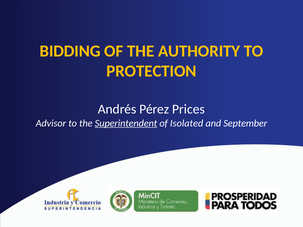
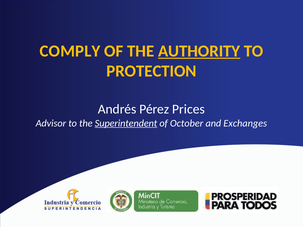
BIDDING: BIDDING -> COMPLY
AUTHORITY underline: none -> present
Isolated: Isolated -> October
September: September -> Exchanges
